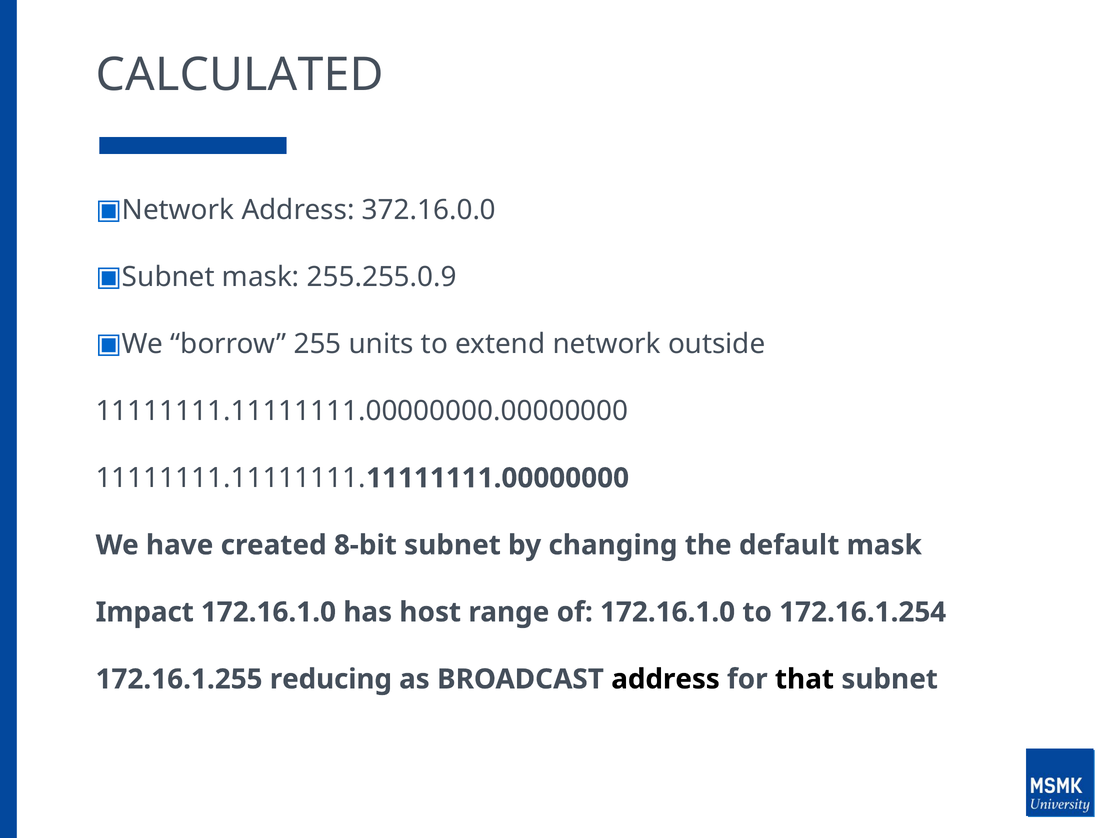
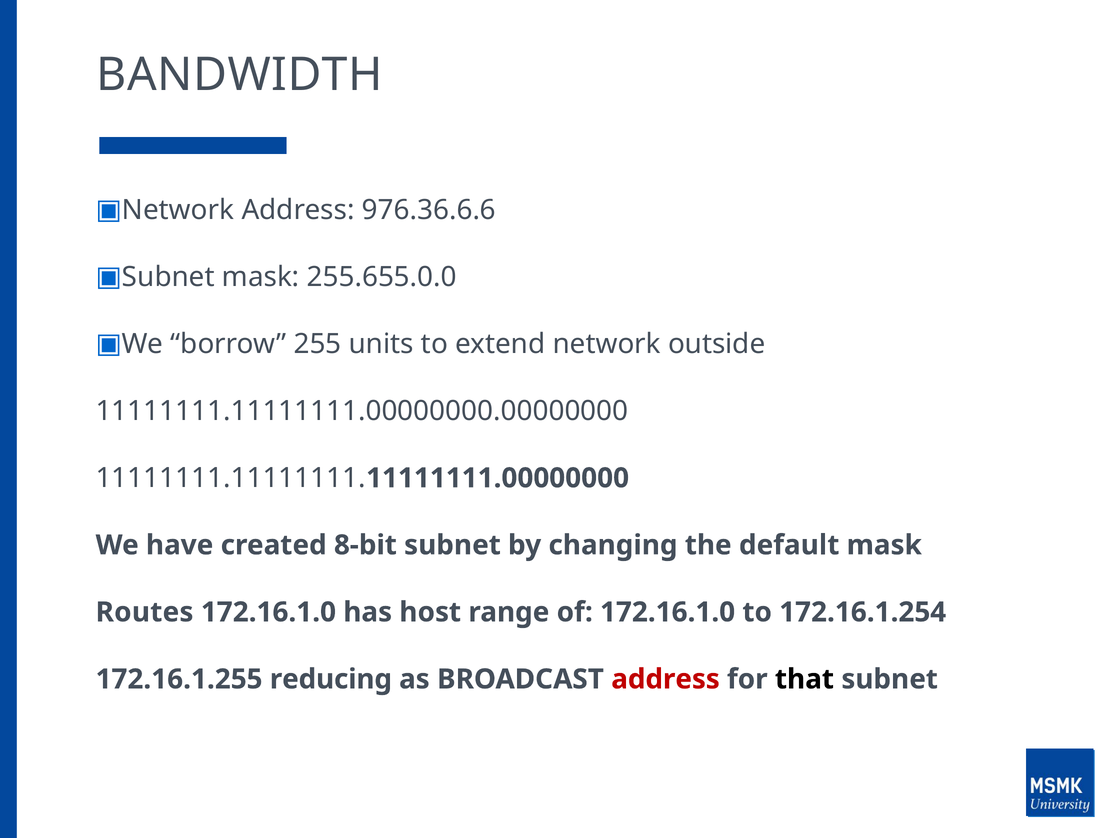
CALCULATED: CALCULATED -> BANDWIDTH
372.16.0.0: 372.16.0.0 -> 976.36.6.6
255.255.0.9: 255.255.0.9 -> 255.655.0.0
Impact: Impact -> Routes
address at (666, 679) colour: black -> red
